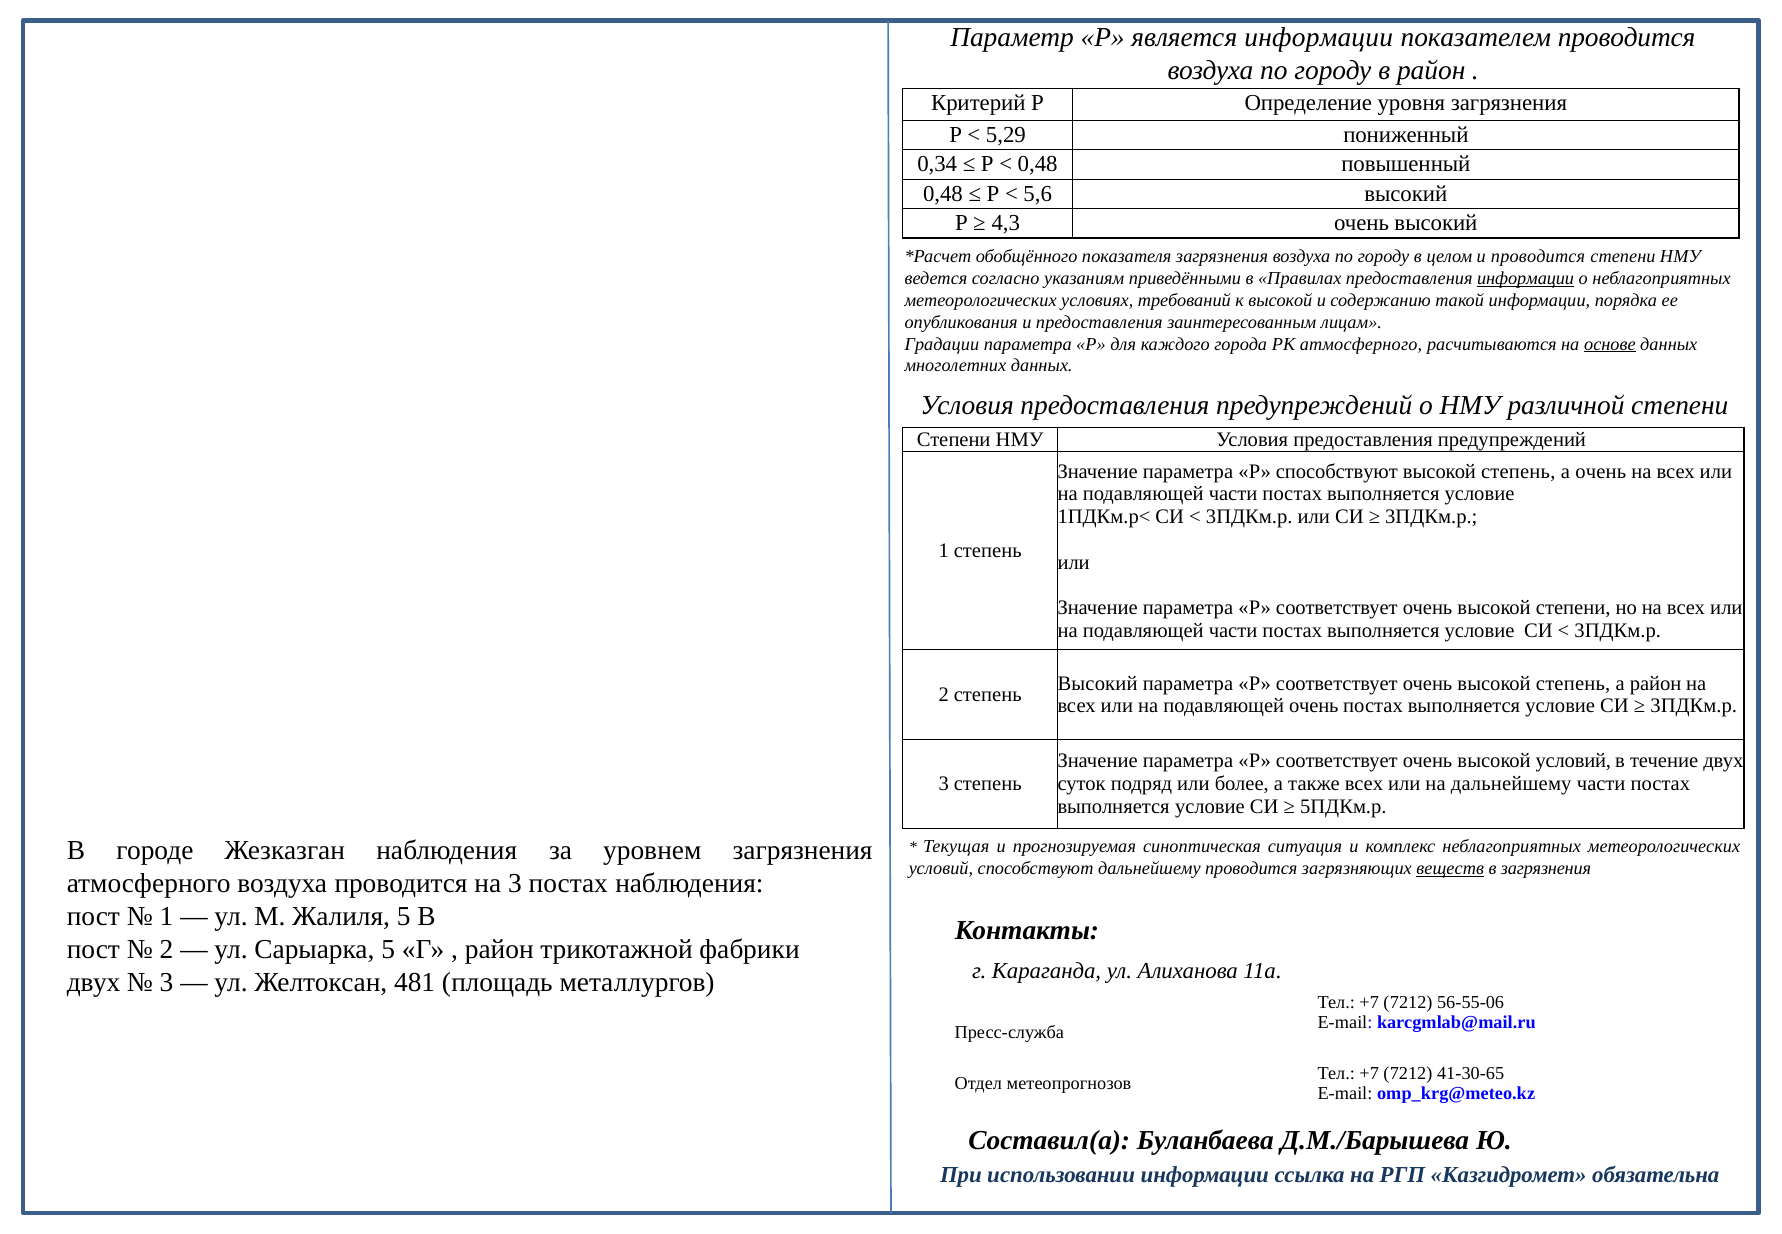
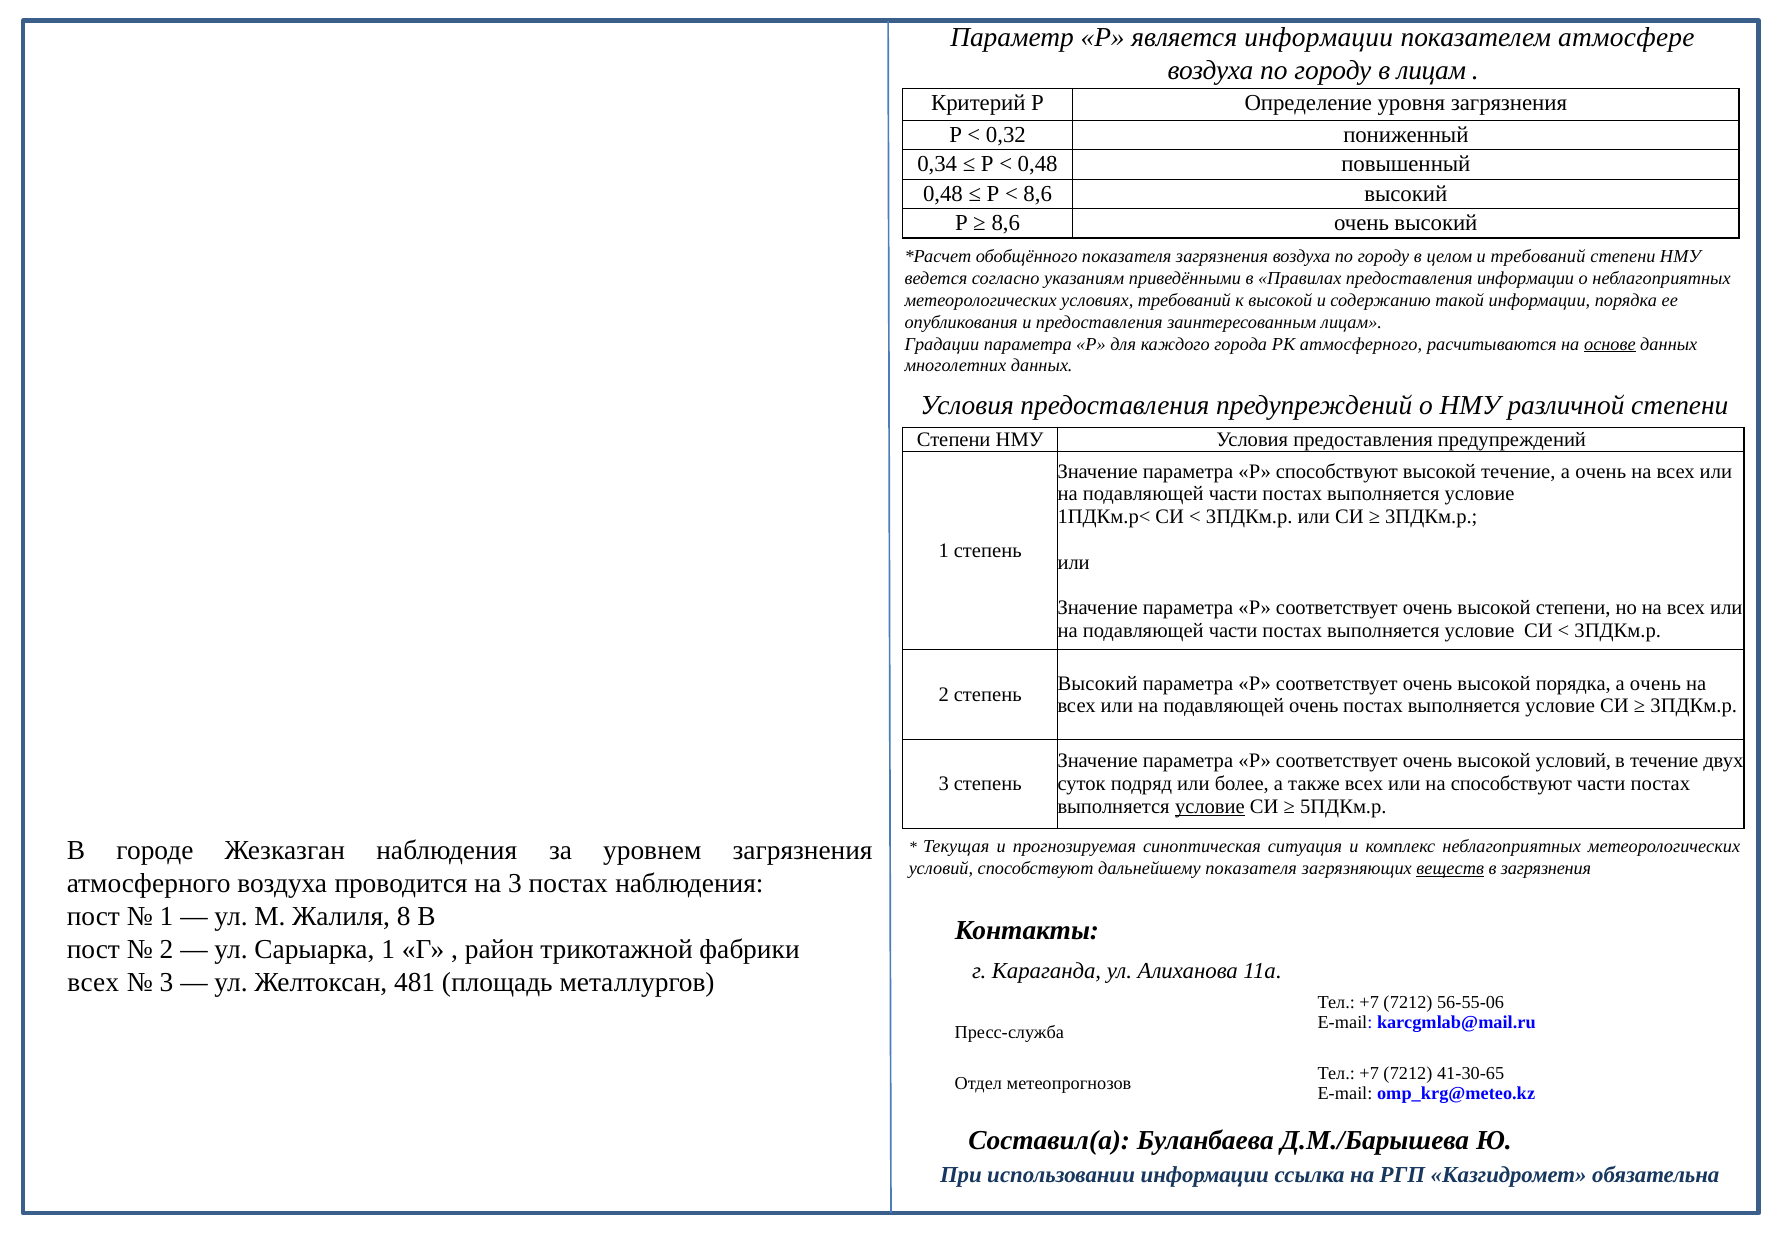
показателем проводится: проводится -> атмосфере
в район: район -> лицам
5,29: 5,29 -> 0,32
5,6 at (1038, 194): 5,6 -> 8,6
4,3 at (1006, 223): 4,3 -> 8,6
и проводится: проводится -> требований
информации at (1526, 278) underline: present -> none
степень at (1518, 471): степень -> течение
очень высокой степень: степень -> порядка
район at (1656, 683): район -> очень
на дальнейшему: дальнейшему -> способствуют
условие at (1210, 806) underline: none -> present
дальнейшему проводится: проводится -> показателя
Жалиля 5: 5 -> 8
Сарыарка 5: 5 -> 1
двух at (94, 982): двух -> всех
